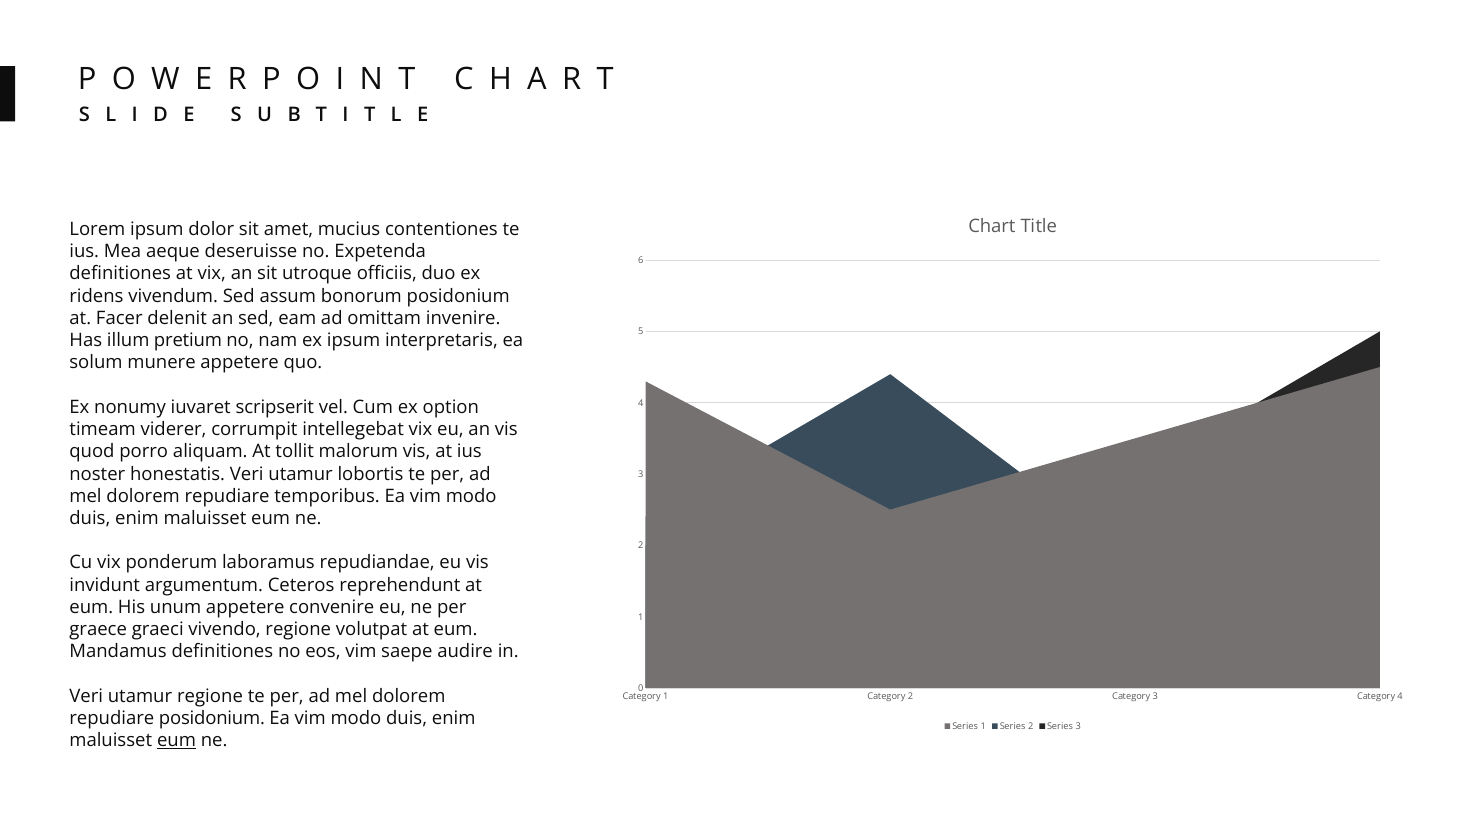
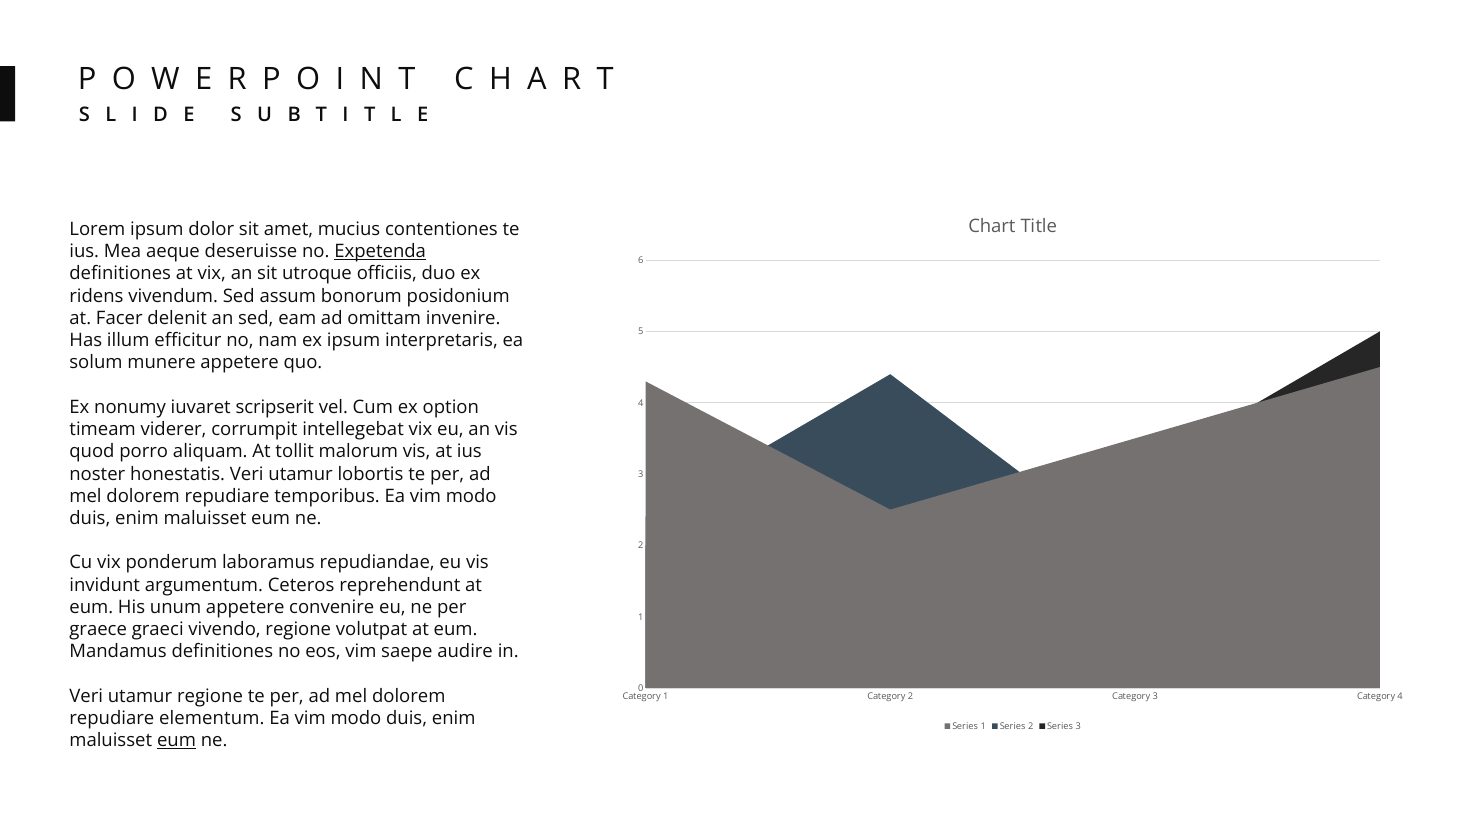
Expetenda underline: none -> present
pretium: pretium -> efficitur
repudiare posidonium: posidonium -> elementum
